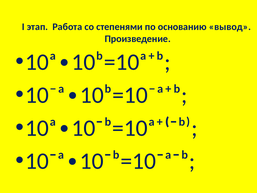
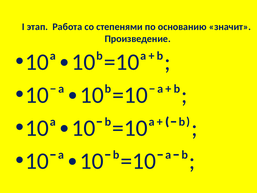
вывод: вывод -> значит
